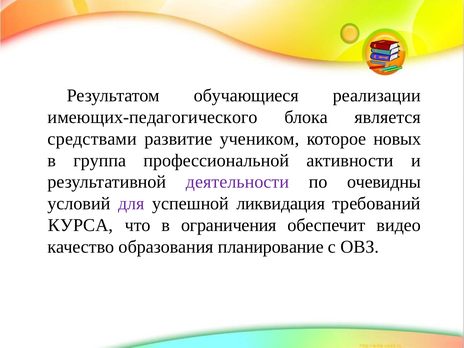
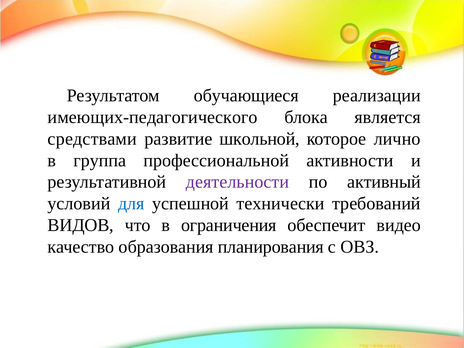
учеником: учеником -> школьной
новых: новых -> лично
очевидны: очевидны -> активный
для colour: purple -> blue
ликвидация: ликвидация -> технически
КУРСА: КУРСА -> ВИДОВ
планирование: планирование -> планирования
